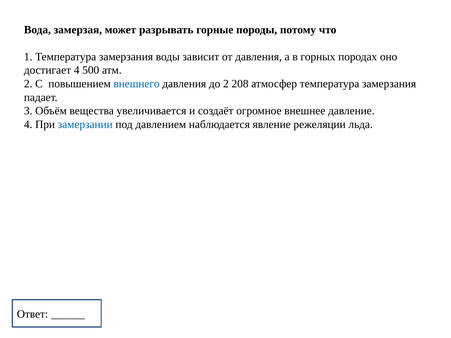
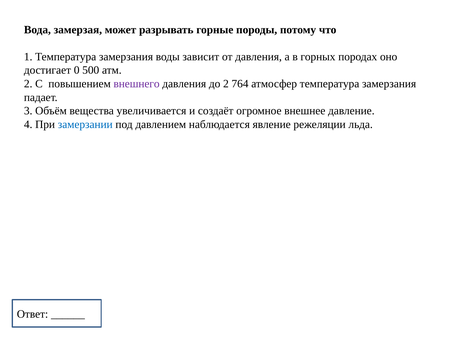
достигает 4: 4 -> 0
внешнего colour: blue -> purple
208: 208 -> 764
